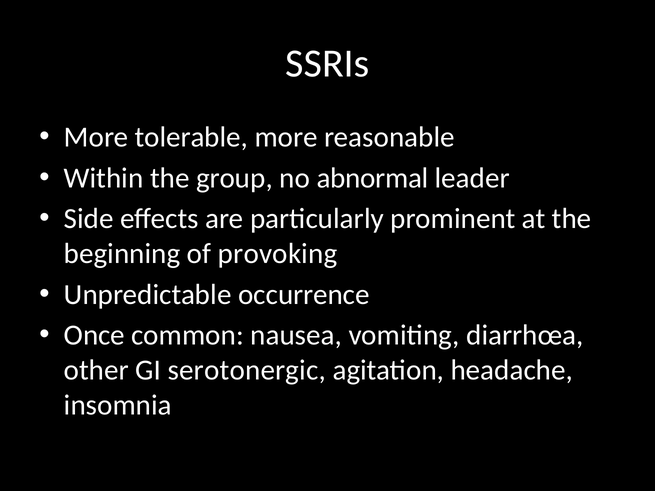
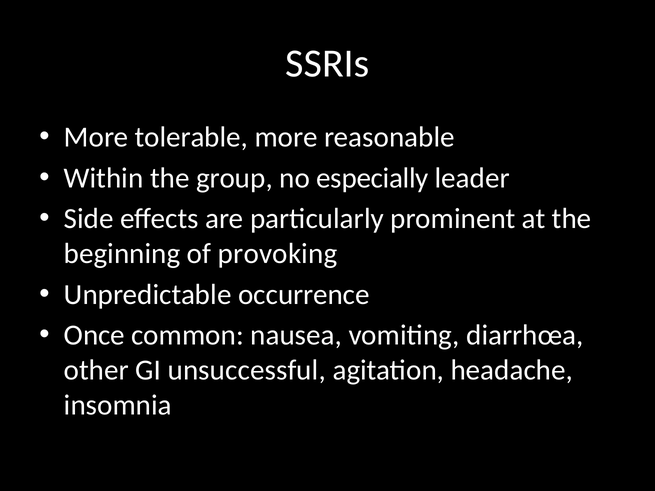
abnormal: abnormal -> especially
serotonergic: serotonergic -> unsuccessful
